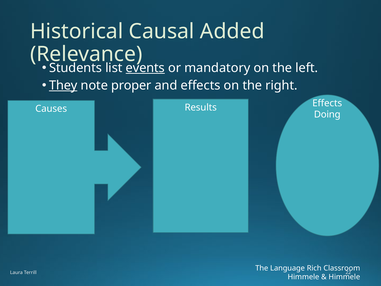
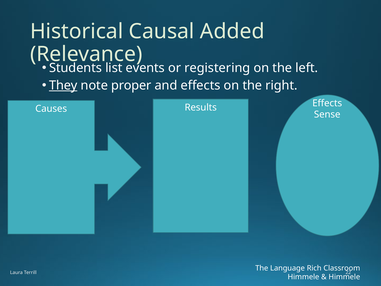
events underline: present -> none
mandatory: mandatory -> registering
Doing: Doing -> Sense
